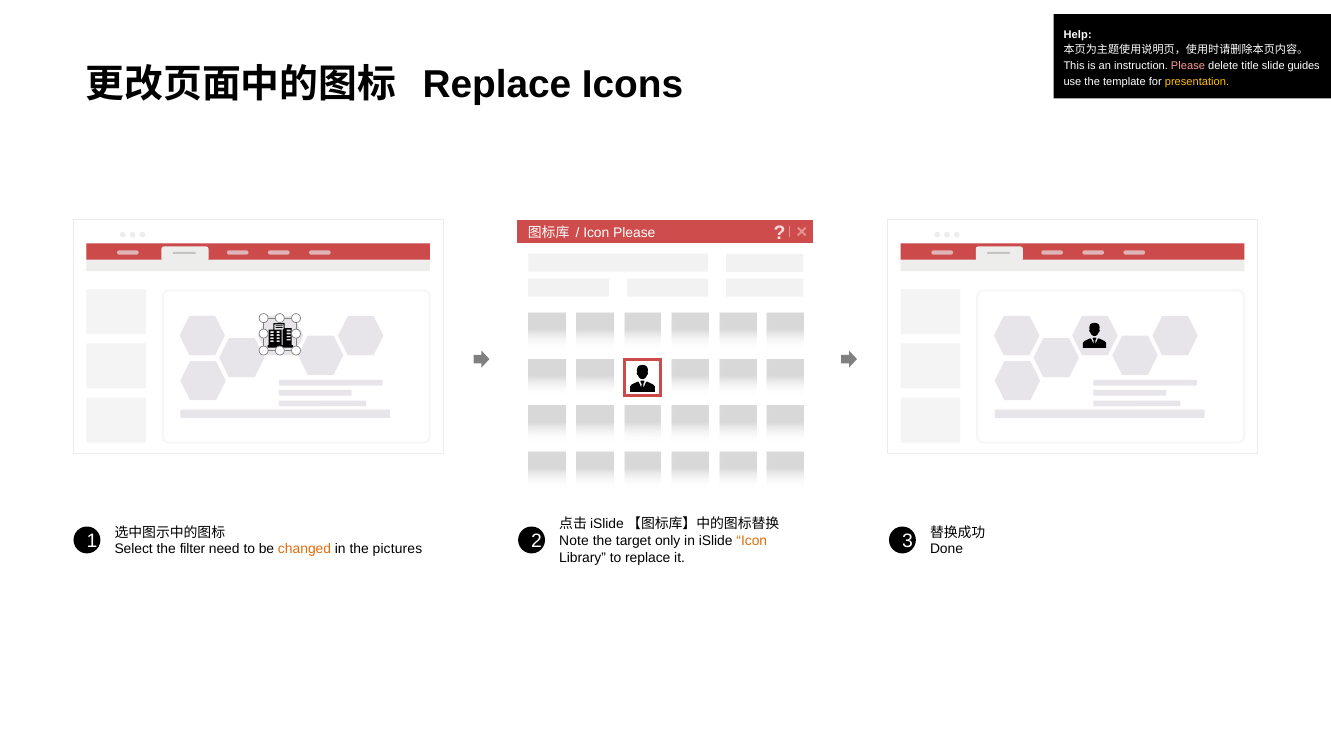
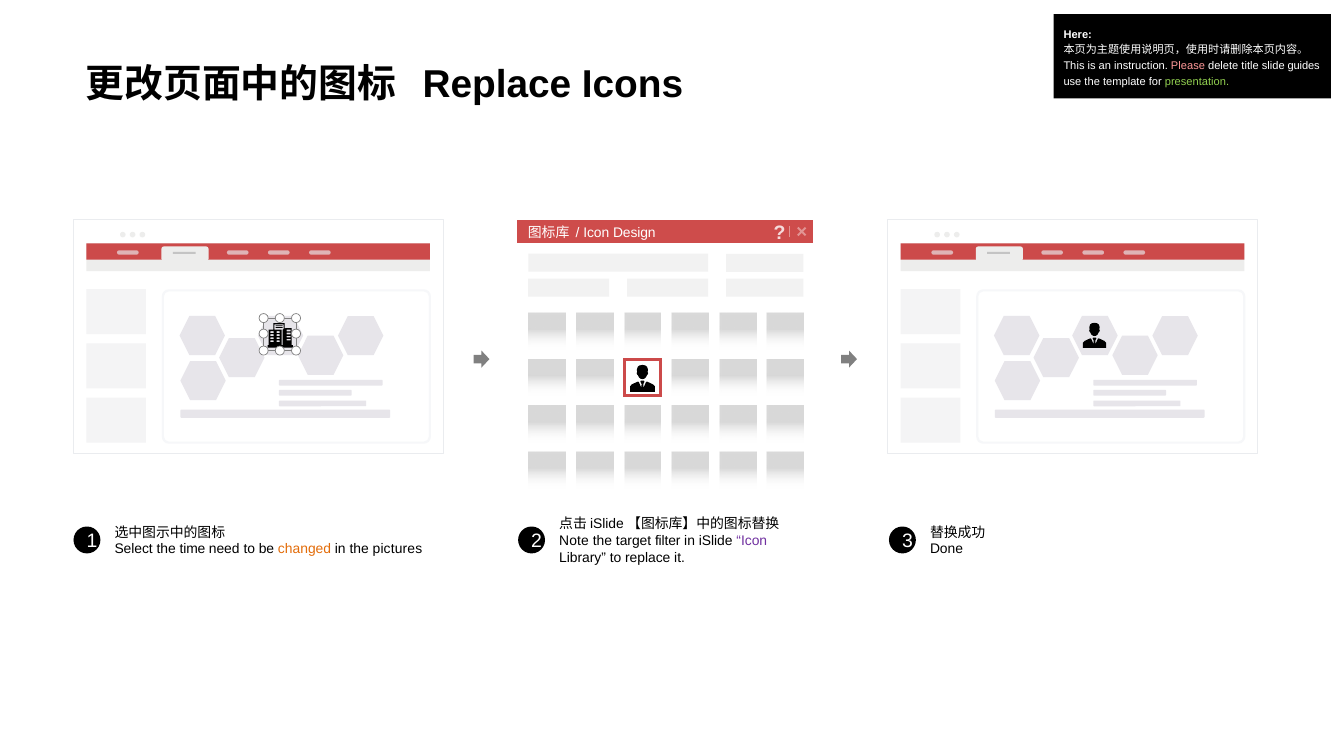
Help: Help -> Here
presentation colour: yellow -> light green
Icon Please: Please -> Design
only: only -> filter
Icon at (752, 541) colour: orange -> purple
filter: filter -> time
